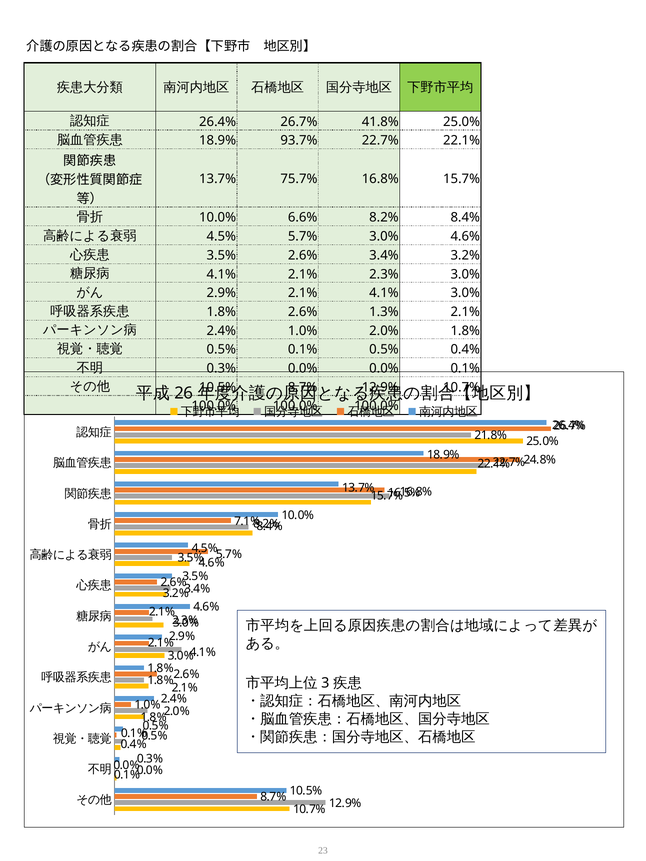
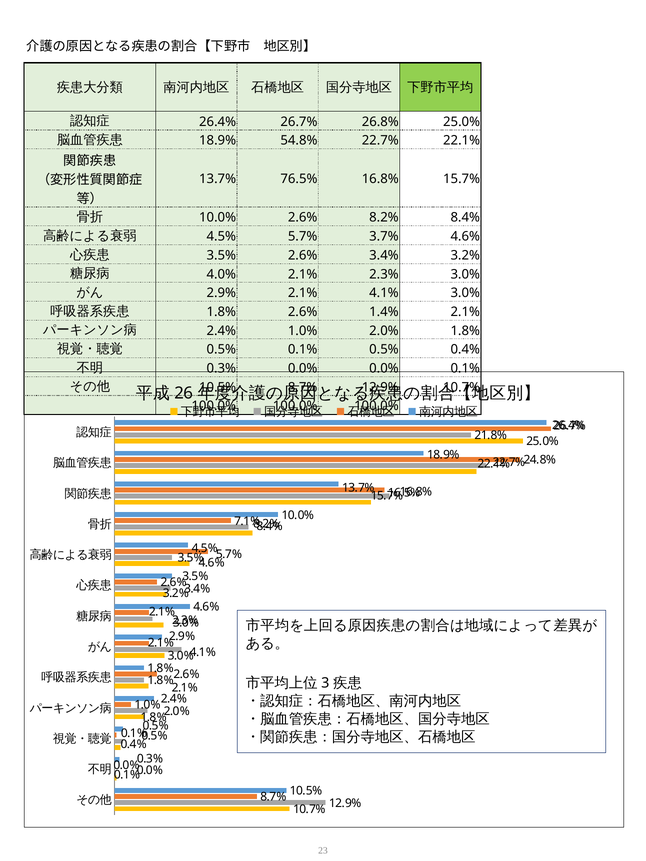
41.8%: 41.8% -> 26.8%
93.7%: 93.7% -> 54.8%
75.7%: 75.7% -> 76.5%
10.0% 6.6%: 6.6% -> 2.6%
5.7% 3.0%: 3.0% -> 3.7%
4.1% at (221, 274): 4.1% -> 4.0%
1.3%: 1.3% -> 1.4%
